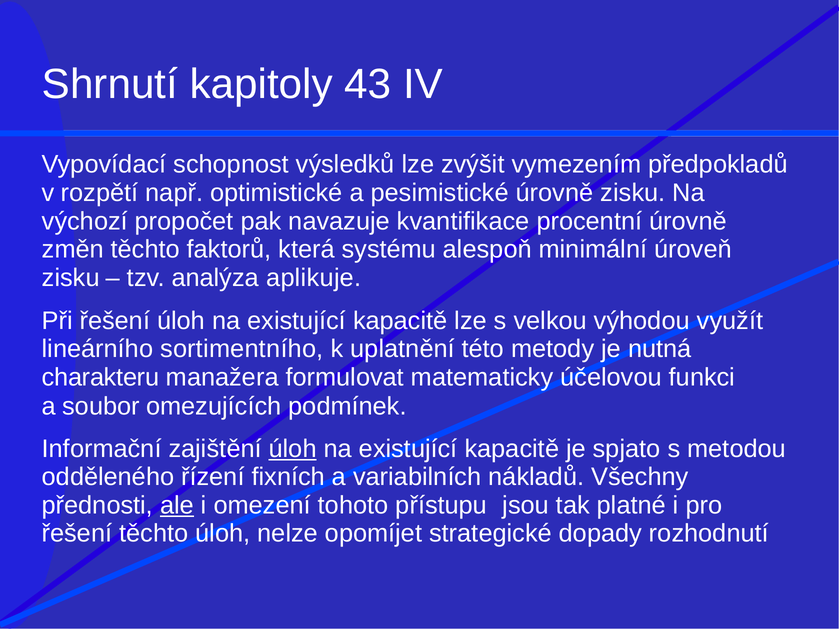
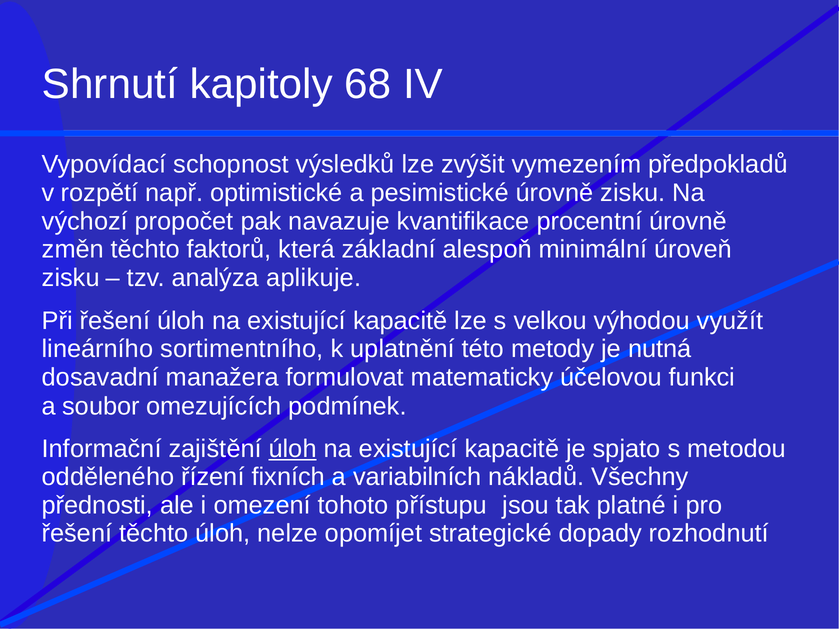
43: 43 -> 68
systému: systému -> základní
charakteru: charakteru -> dosavadní
ale underline: present -> none
